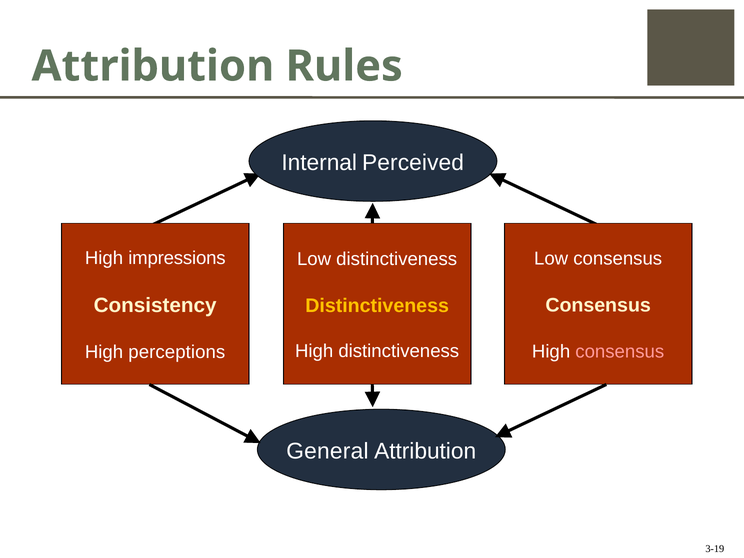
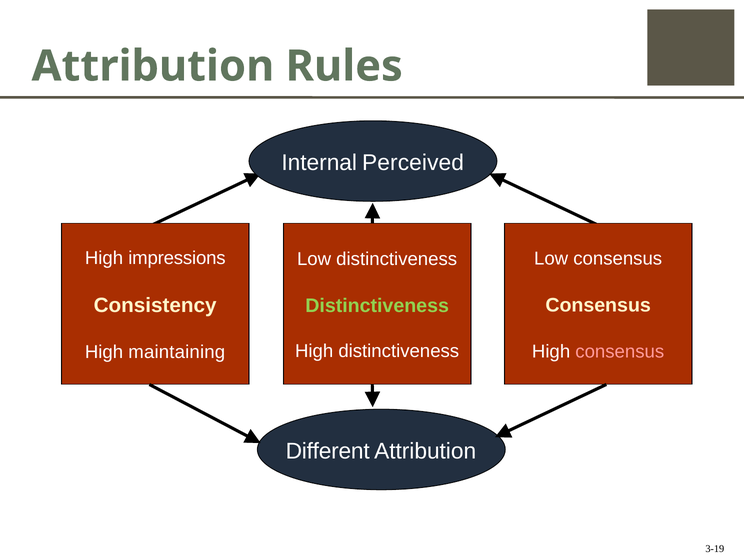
Distinctiveness at (377, 306) colour: yellow -> light green
perceptions: perceptions -> maintaining
General: General -> Different
